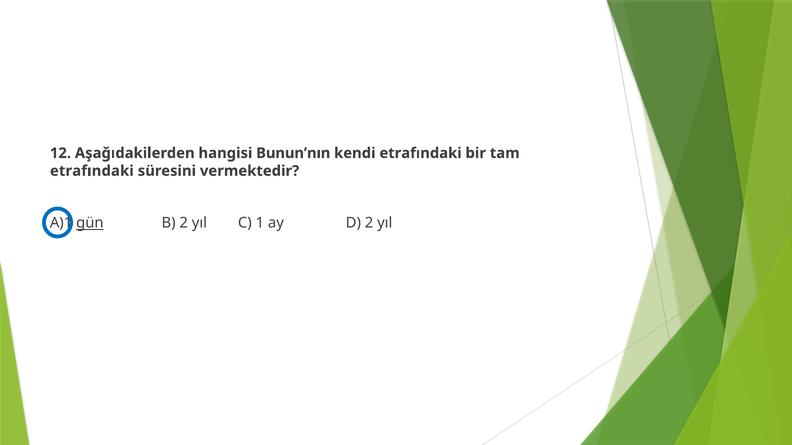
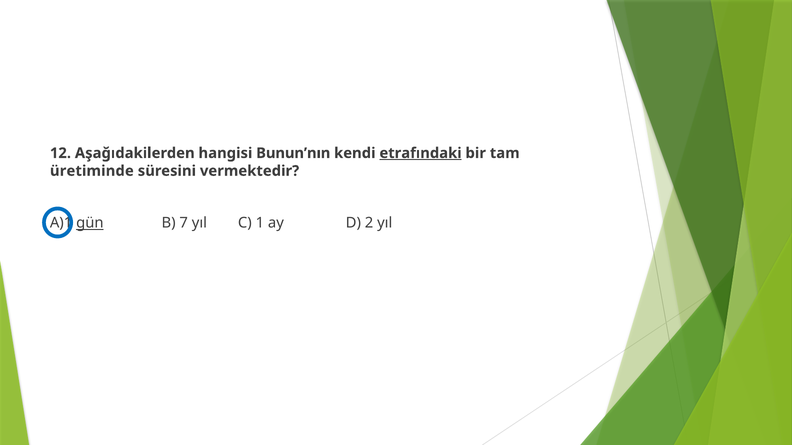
etrafındaki at (421, 153) underline: none -> present
etrafındaki at (92, 171): etrafındaki -> üretiminde
B 2: 2 -> 7
